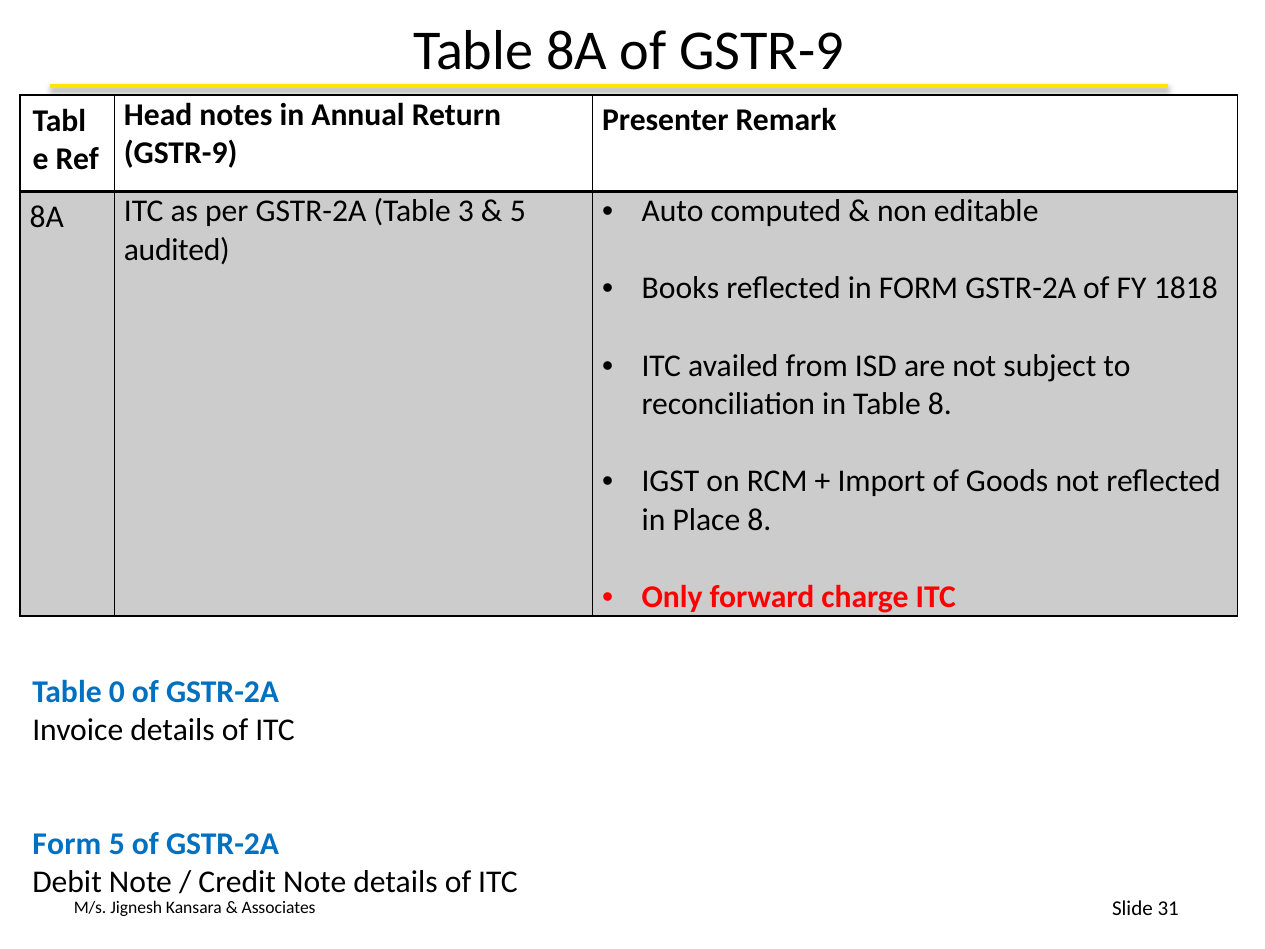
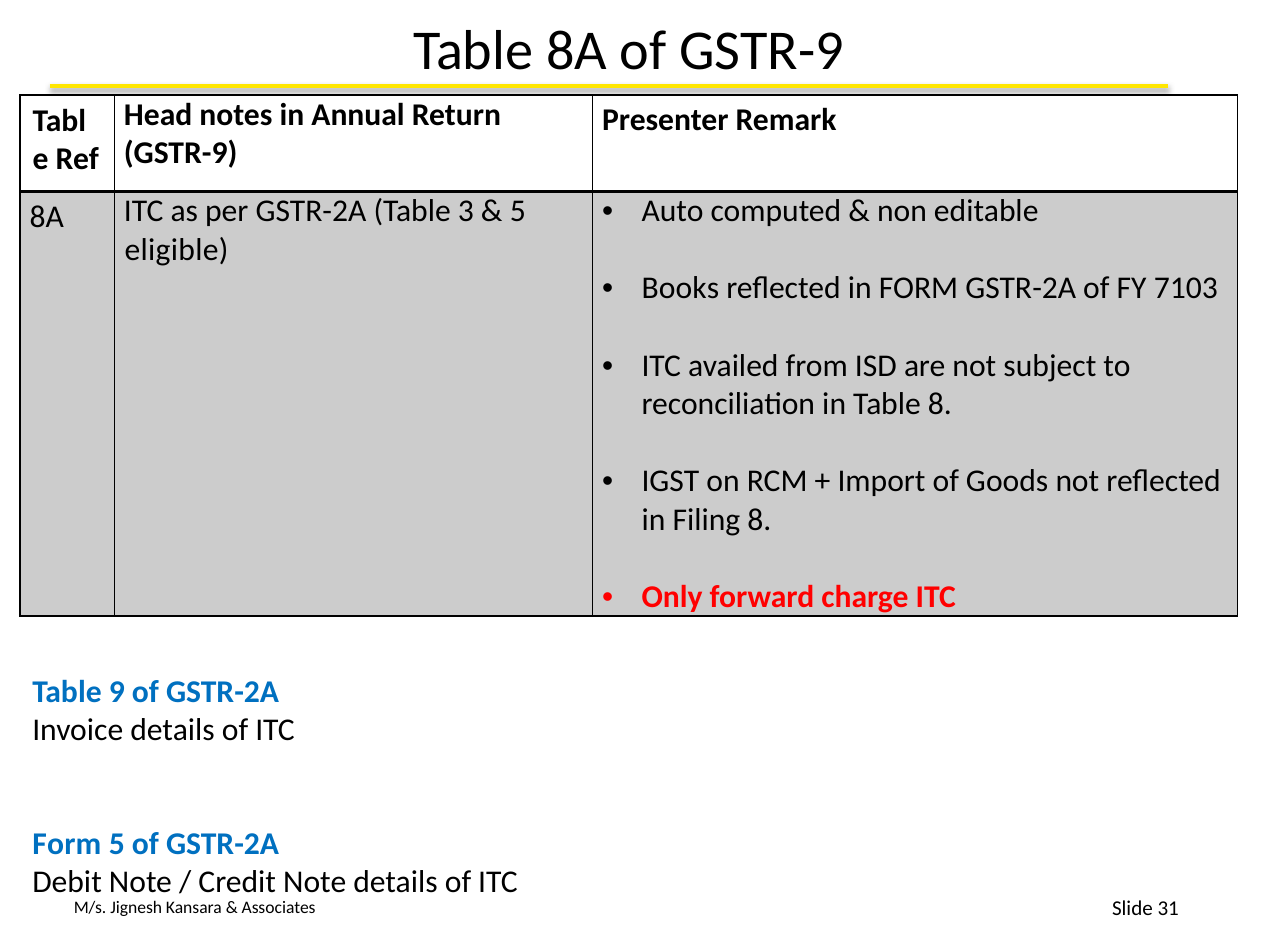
audited: audited -> eligible
1818: 1818 -> 7103
Place: Place -> Filing
0: 0 -> 9
